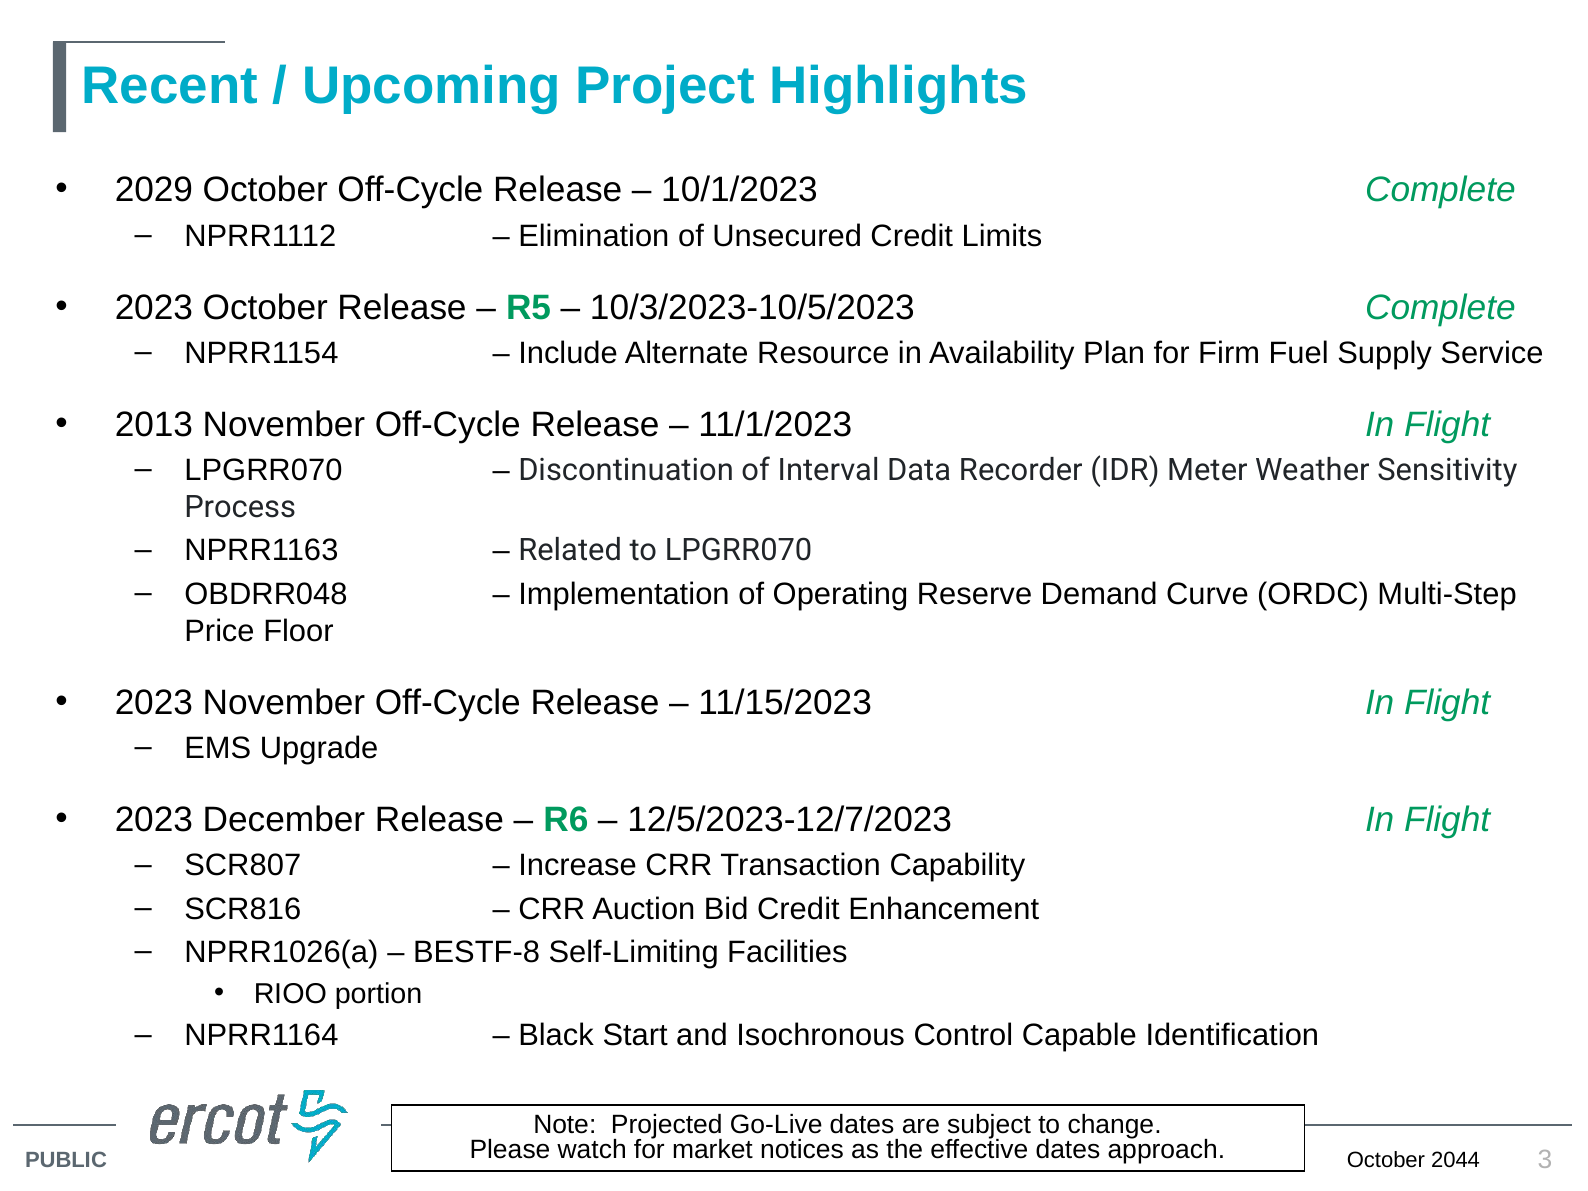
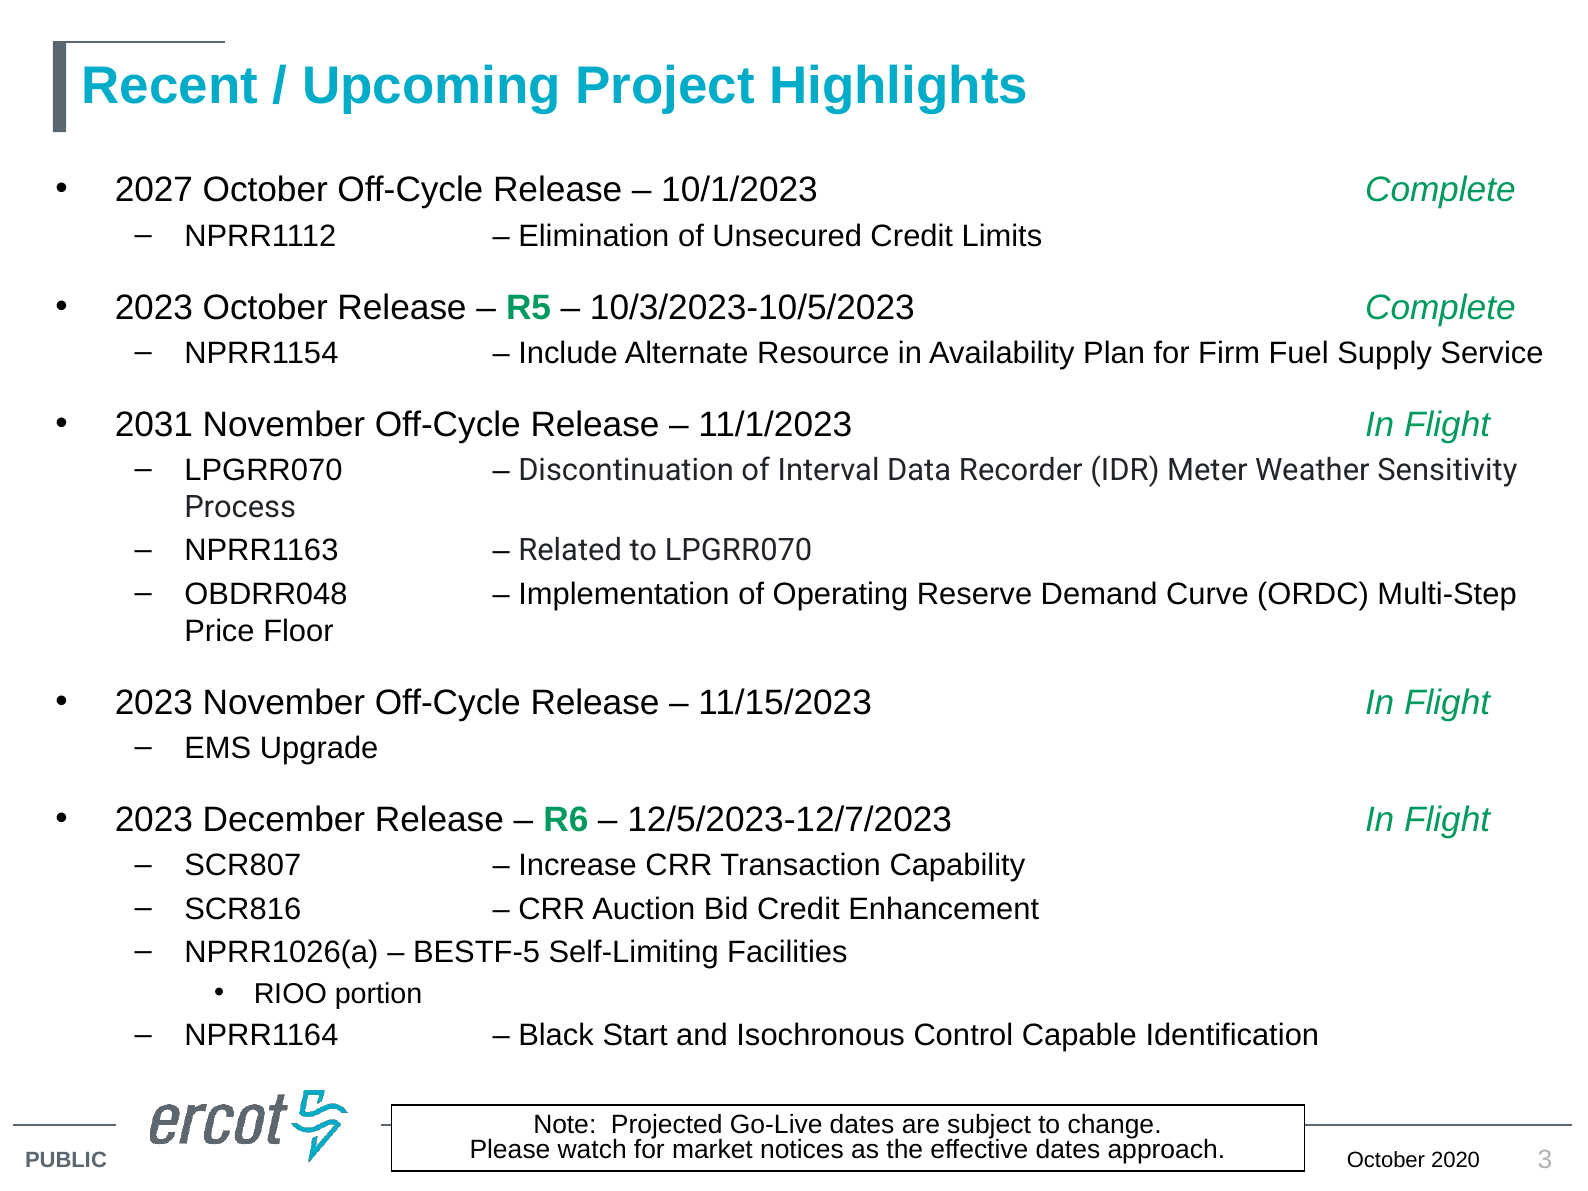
2029: 2029 -> 2027
2013: 2013 -> 2031
BESTF-8: BESTF-8 -> BESTF-5
2044: 2044 -> 2020
